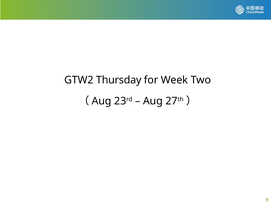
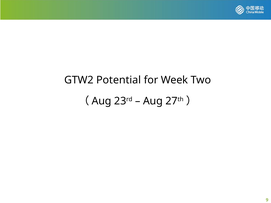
Thursday: Thursday -> Potential
